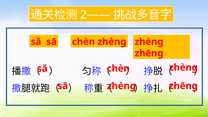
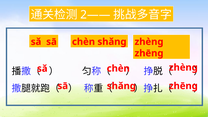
sā chèn zhèng: zhèng -> shǎng
zhèng at (121, 86): zhèng -> shǎng
